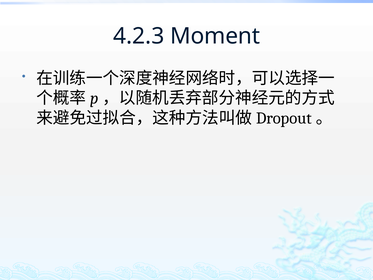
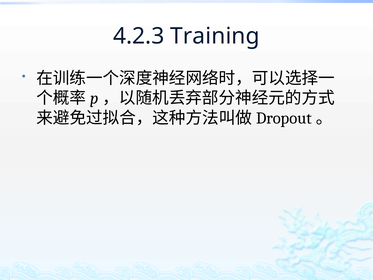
Moment: Moment -> Training
